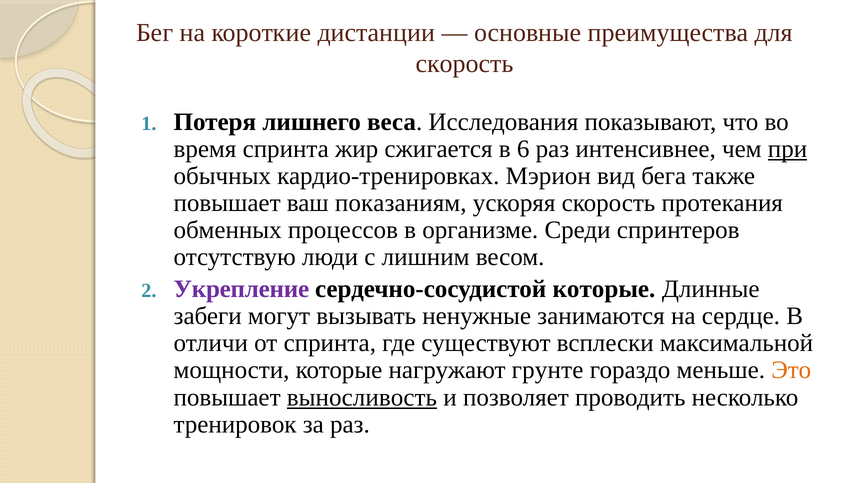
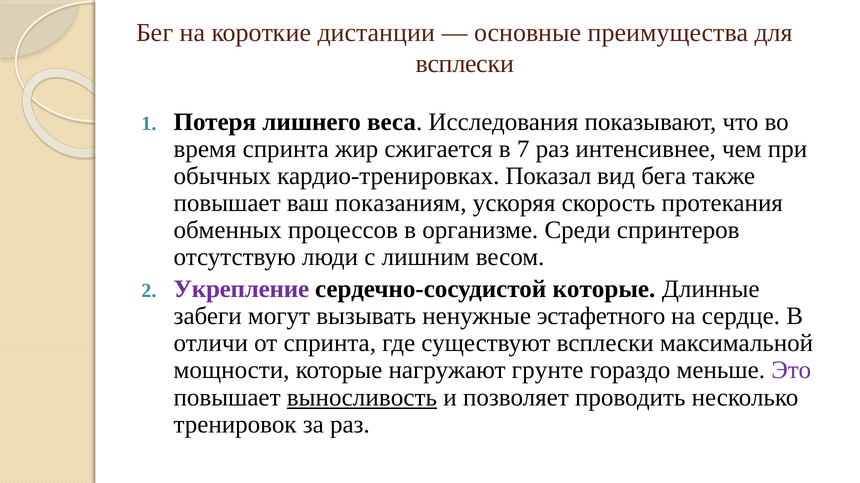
скорость at (465, 64): скорость -> всплески
6: 6 -> 7
при underline: present -> none
Мэрион: Мэрион -> Показал
занимаются: занимаются -> эстафетного
Это colour: orange -> purple
